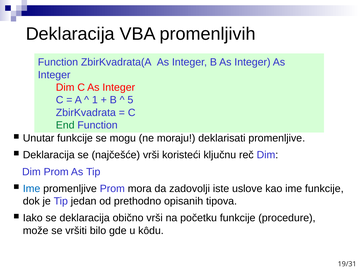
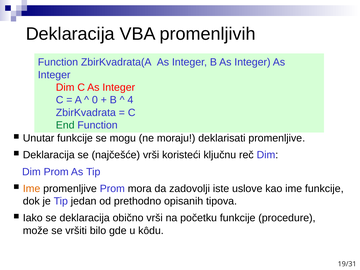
1: 1 -> 0
5: 5 -> 4
Ime at (32, 189) colour: blue -> orange
